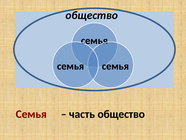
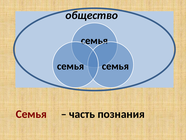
часть общество: общество -> познания
